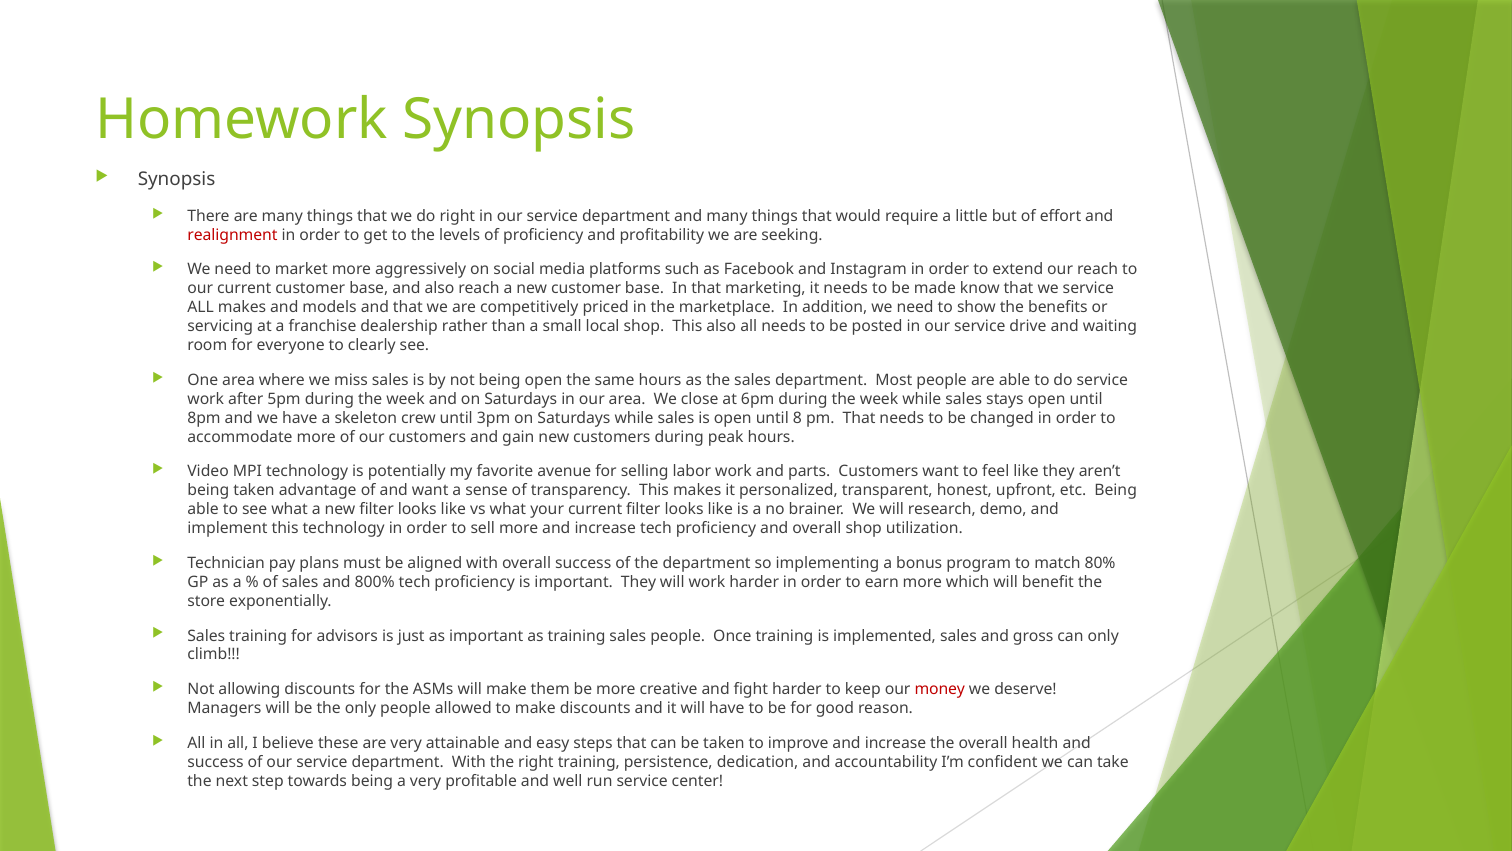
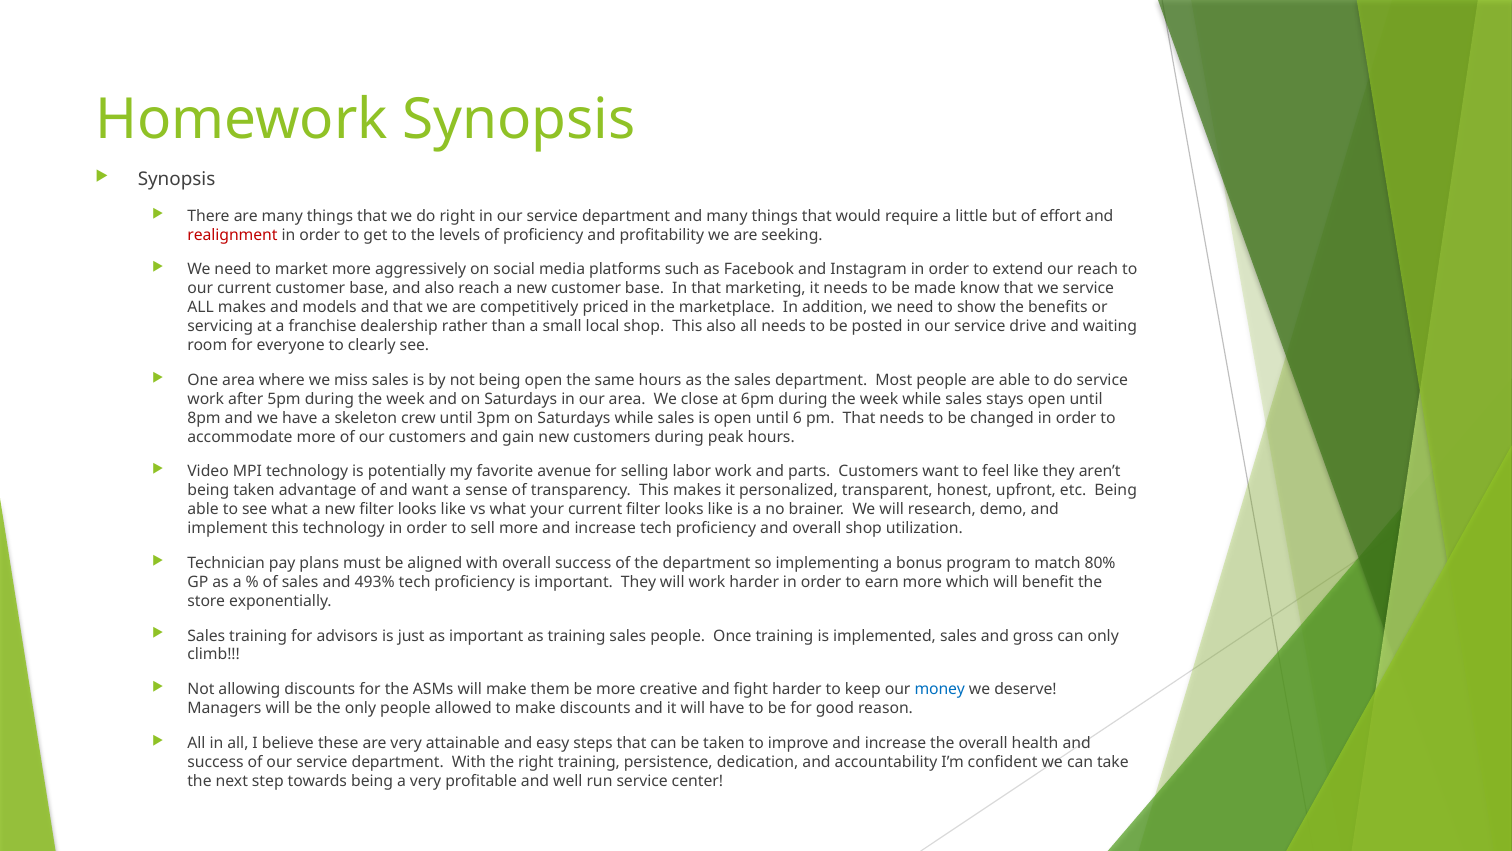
8: 8 -> 6
800%: 800% -> 493%
money colour: red -> blue
